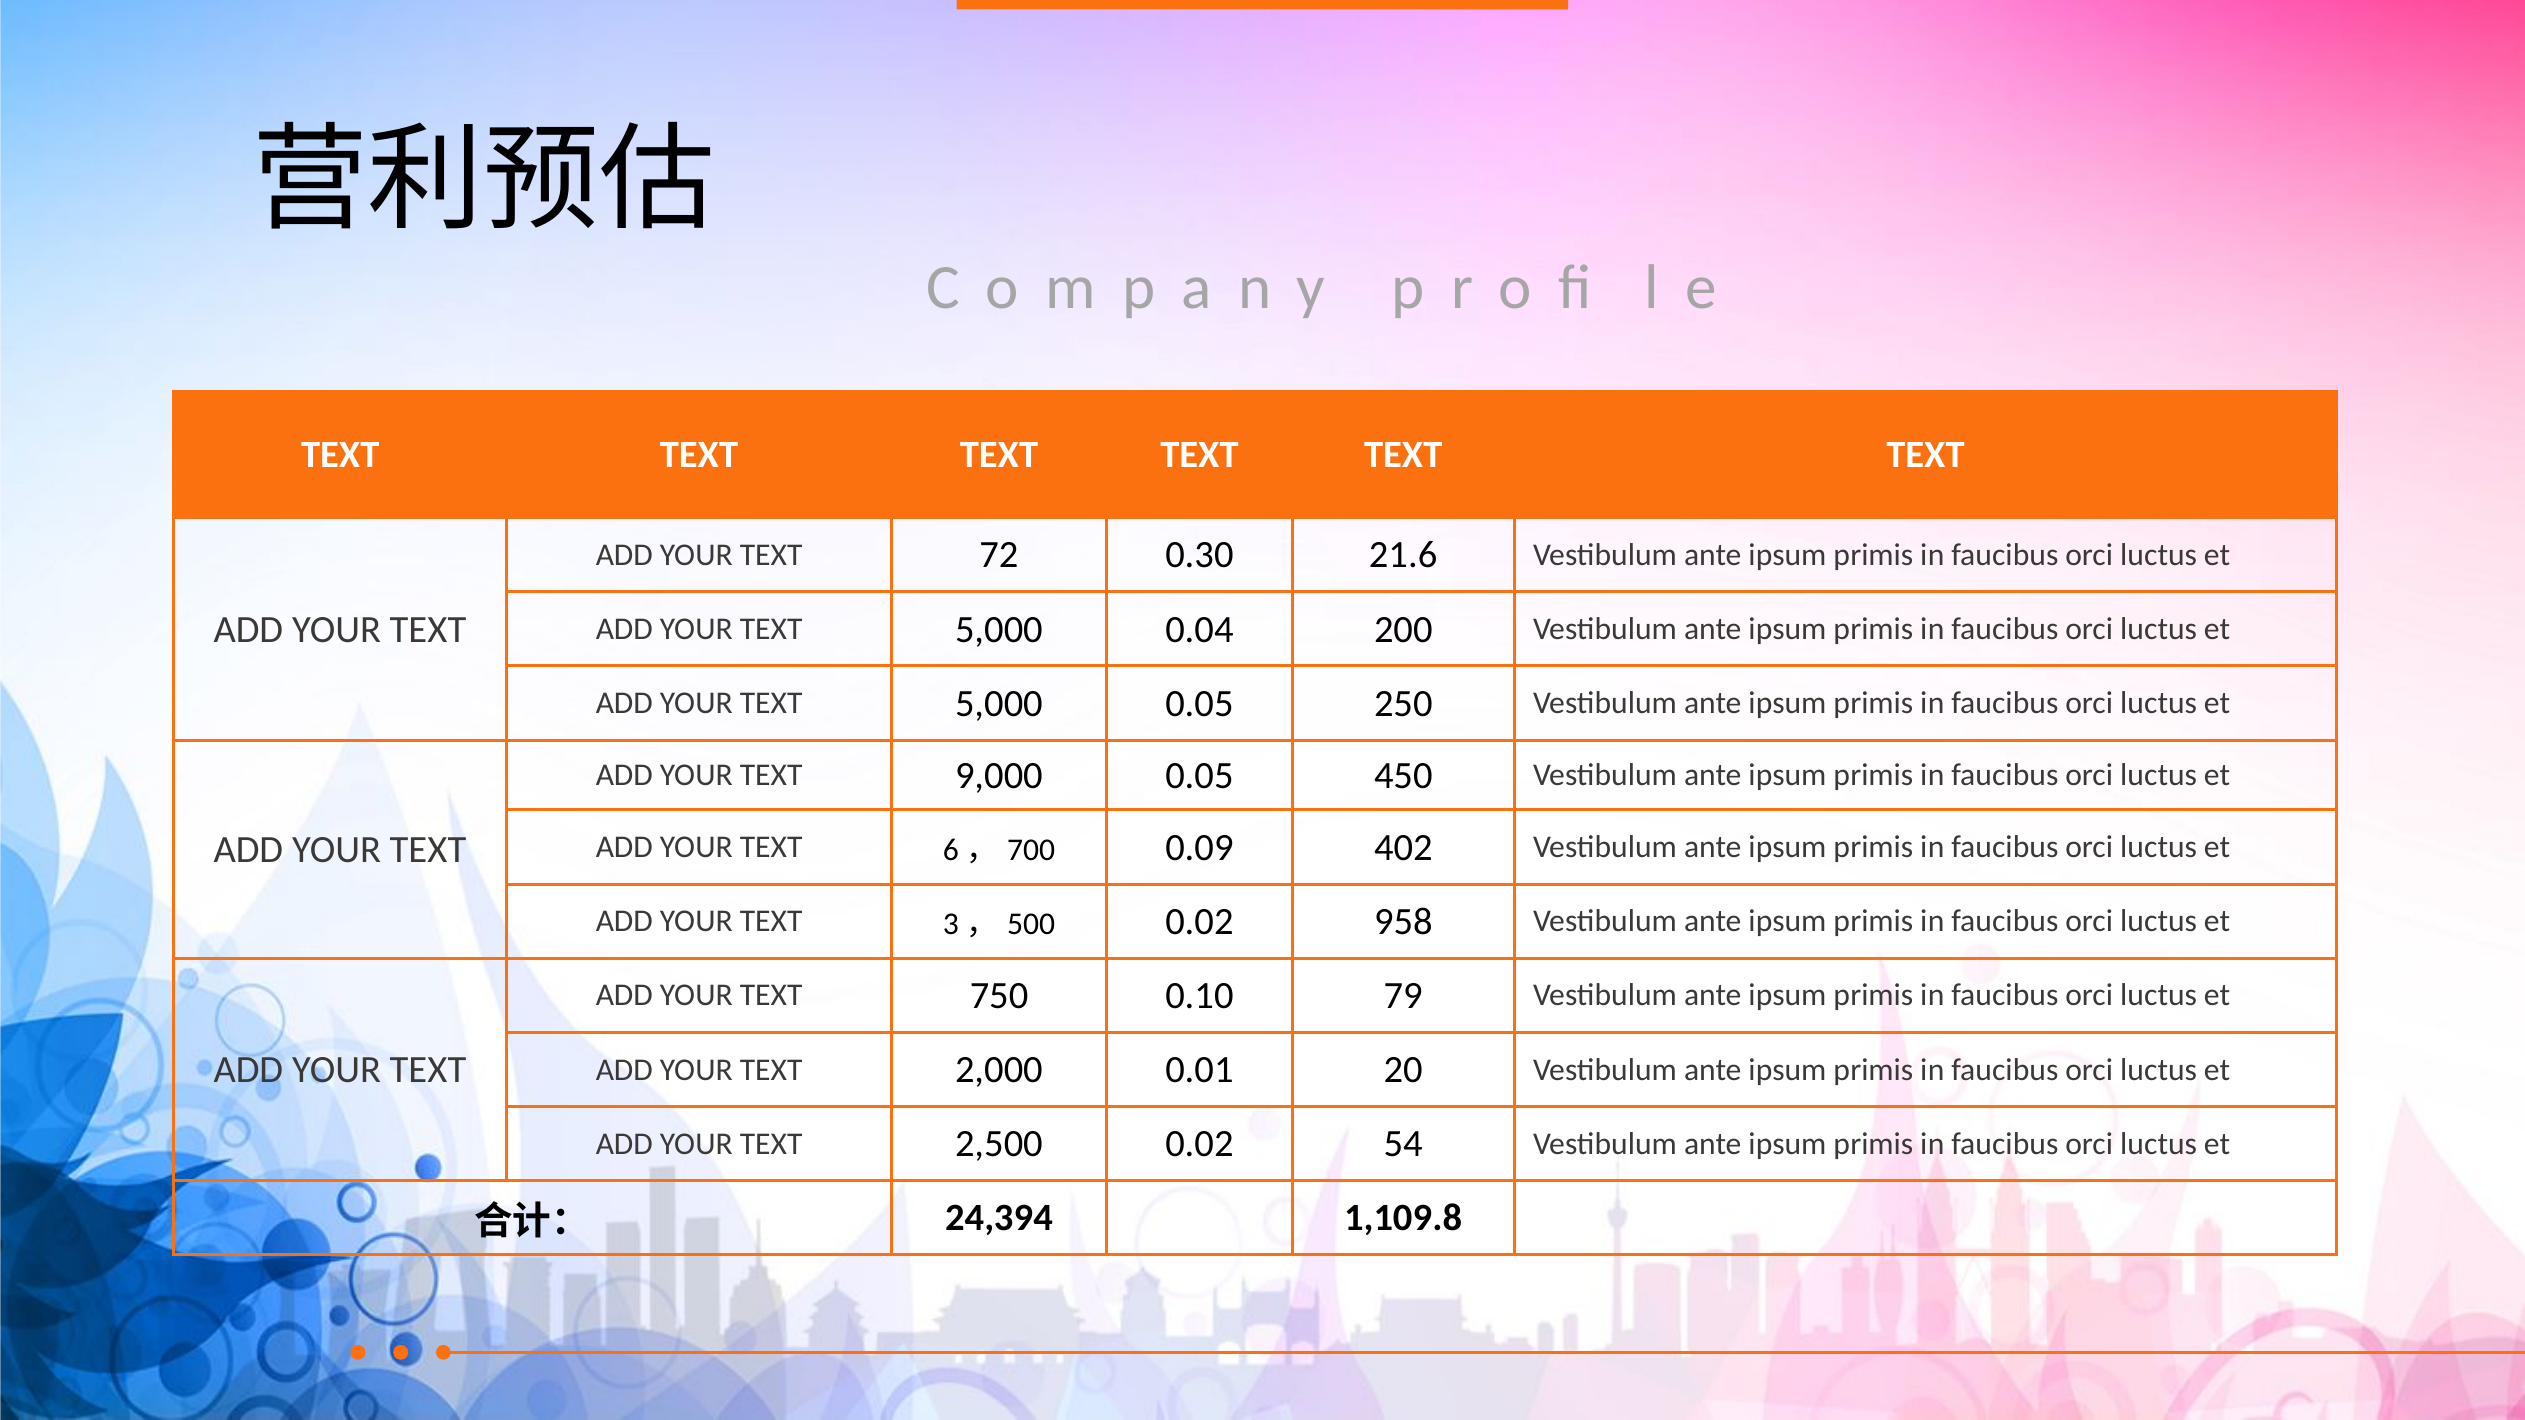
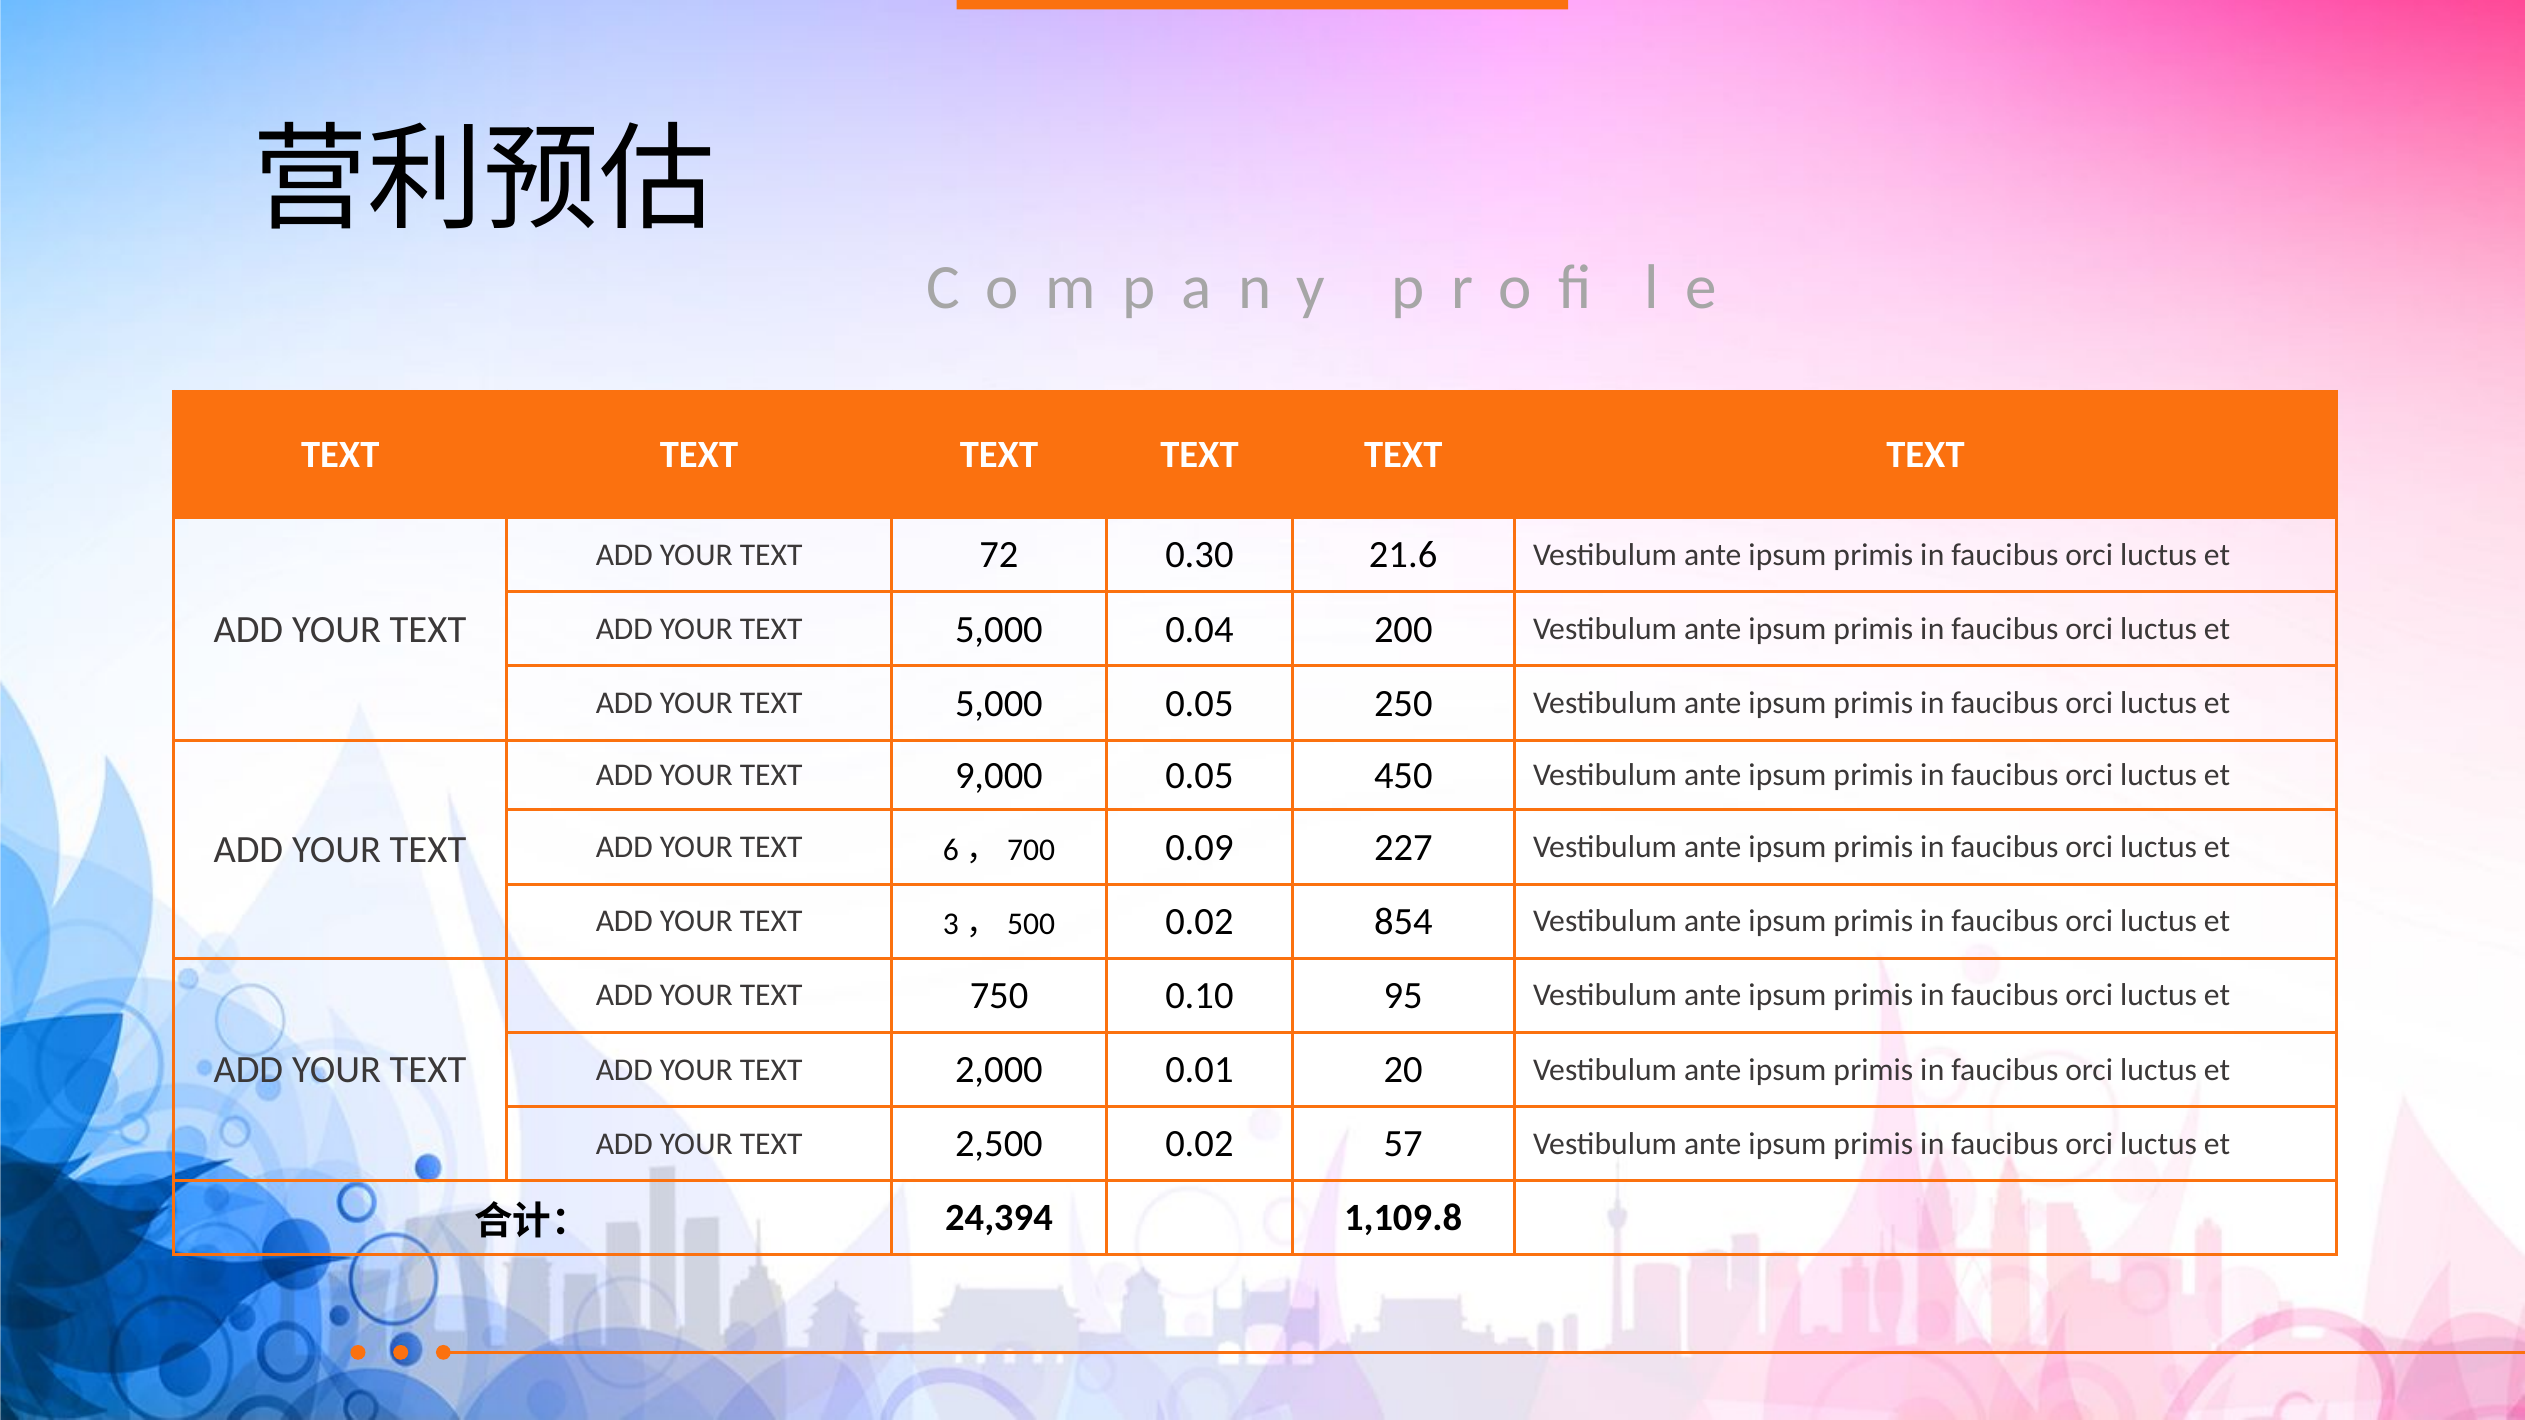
402: 402 -> 227
958: 958 -> 854
79: 79 -> 95
54: 54 -> 57
